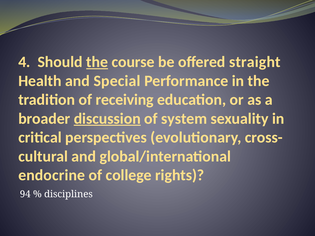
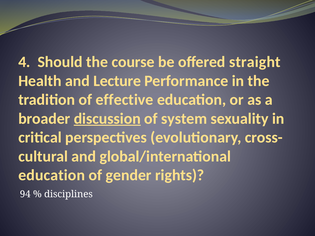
the at (97, 62) underline: present -> none
Special: Special -> Lecture
receiving: receiving -> effective
endocrine at (52, 175): endocrine -> education
college: college -> gender
